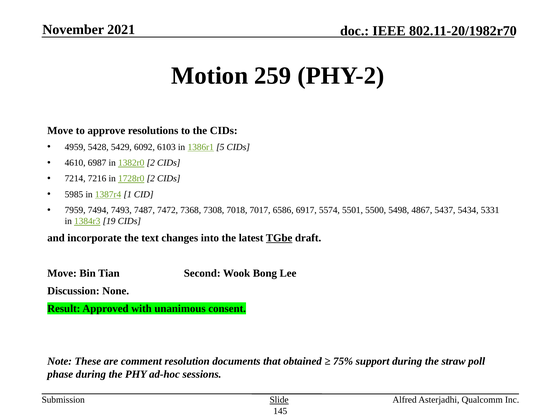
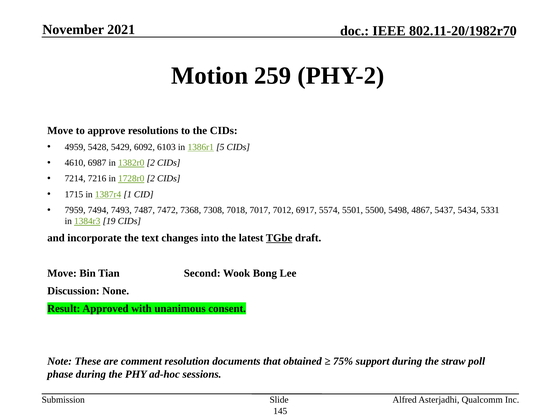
5985: 5985 -> 1715
6586: 6586 -> 7012
Slide underline: present -> none
